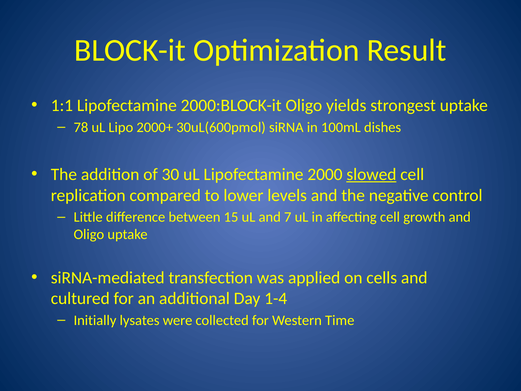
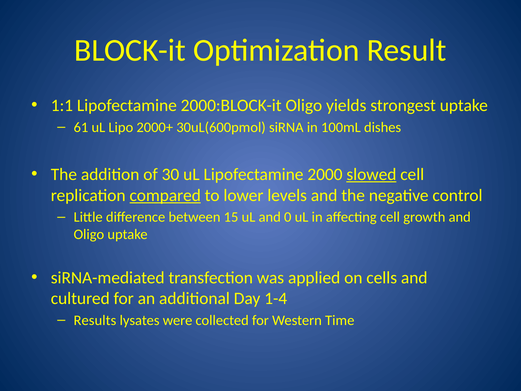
78: 78 -> 61
compared underline: none -> present
7: 7 -> 0
Initially: Initially -> Results
